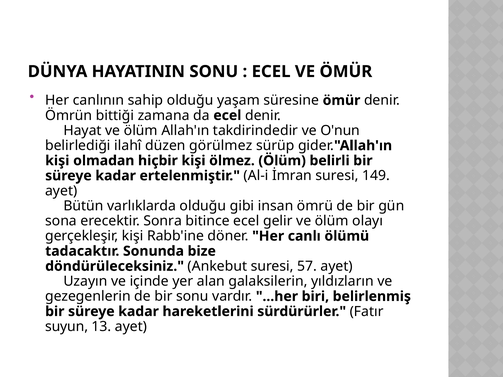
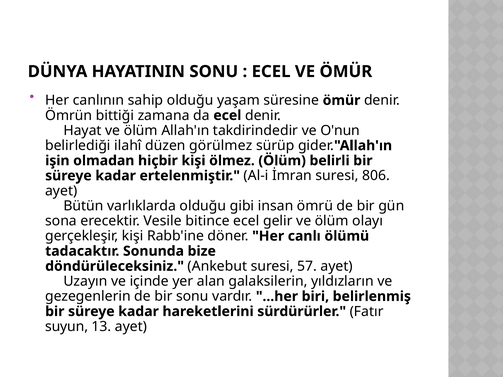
kişi at (57, 161): kişi -> işin
149: 149 -> 806
Sonra: Sonra -> Vesile
